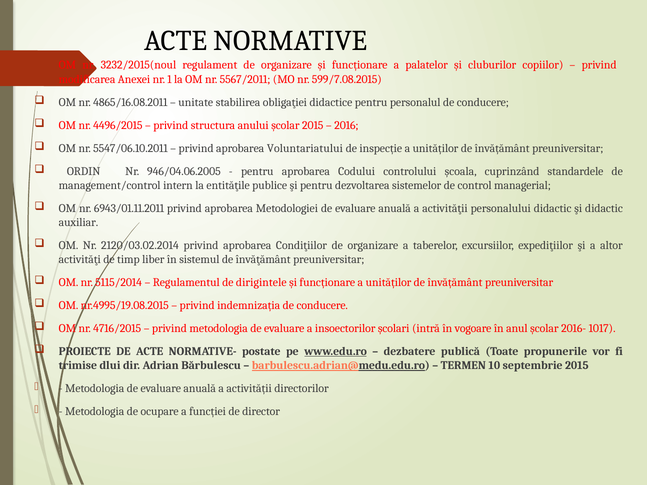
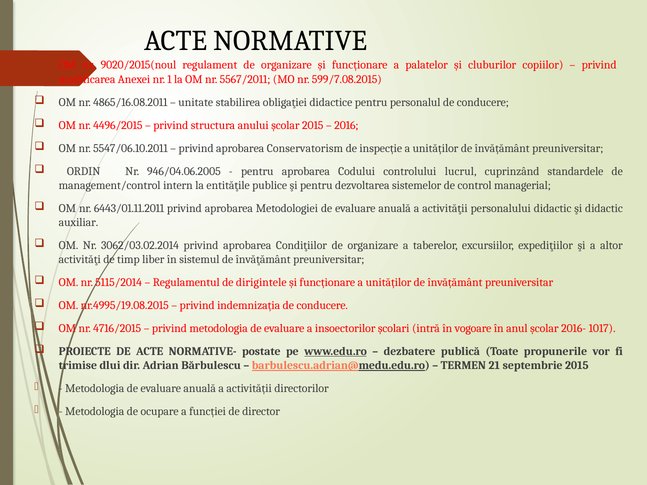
3232/2015(noul: 3232/2015(noul -> 9020/2015(noul
Voluntariatului: Voluntariatului -> Conservatorism
școala: școala -> lucrul
6943/01.11.2011: 6943/01.11.2011 -> 6443/01.11.2011
2120/03.02.2014: 2120/03.02.2014 -> 3062/03.02.2014
10: 10 -> 21
